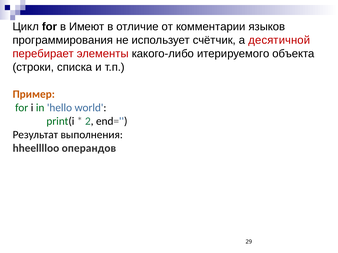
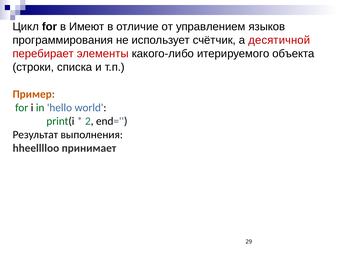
комментарии: комментарии -> управлением
операндов: операндов -> принимает
